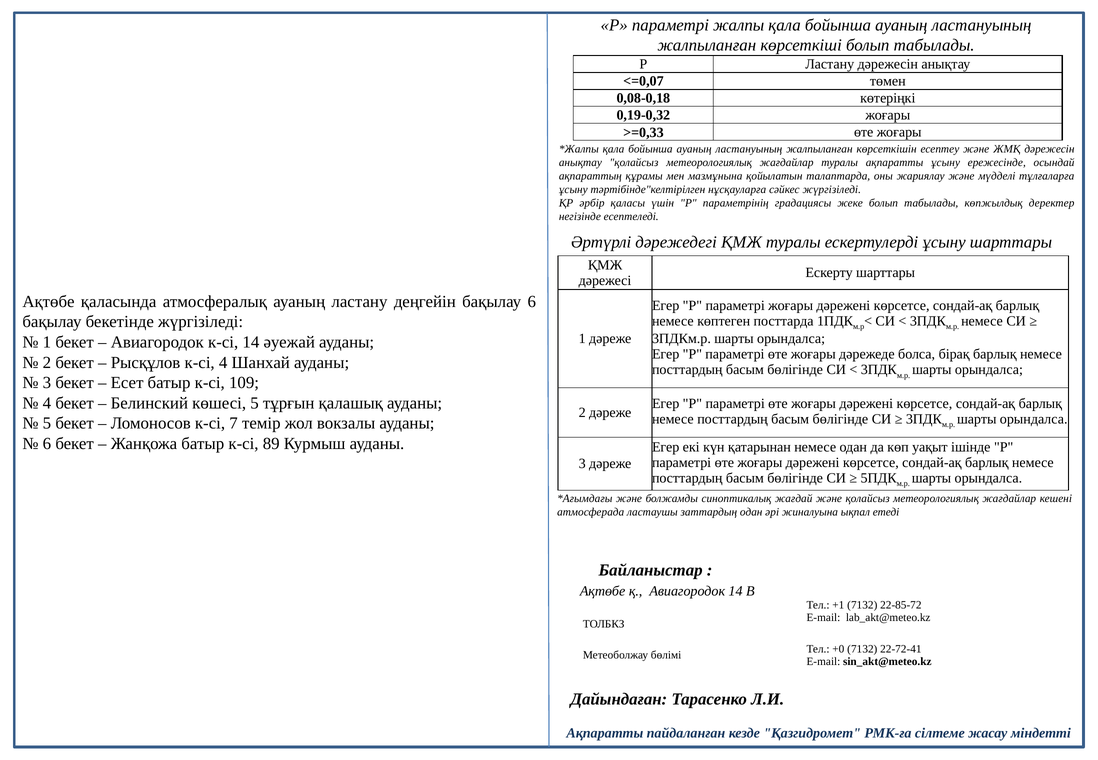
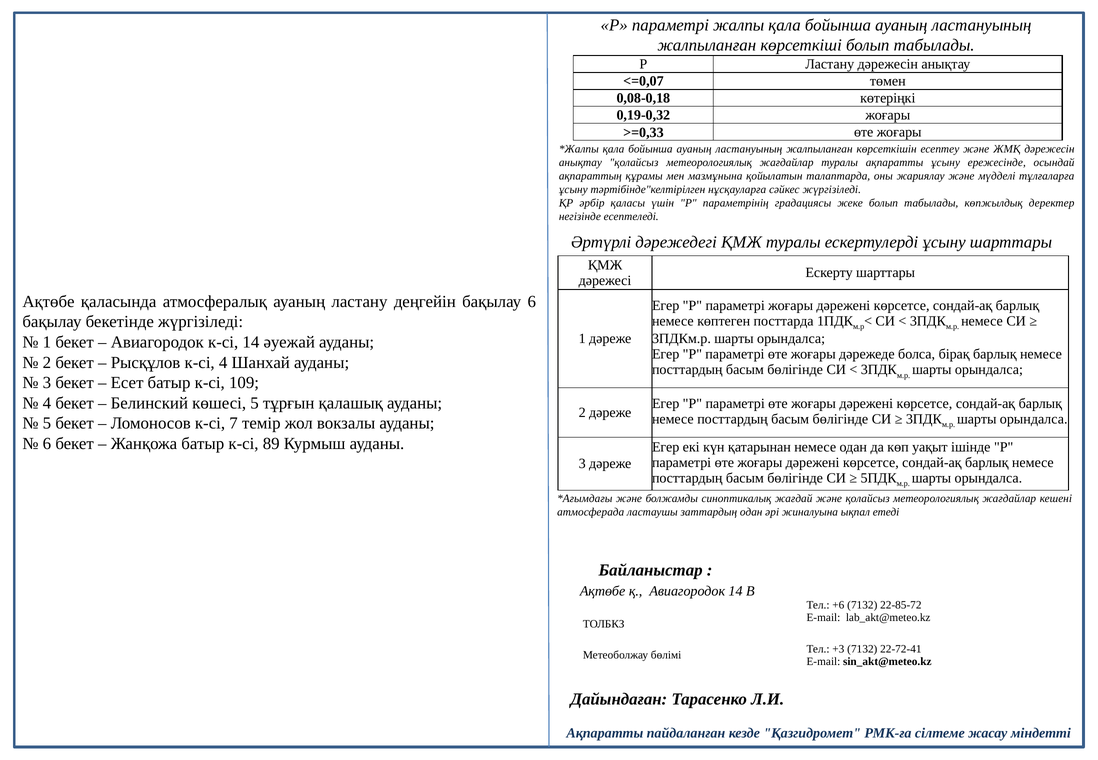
+1: +1 -> +6
+0: +0 -> +3
